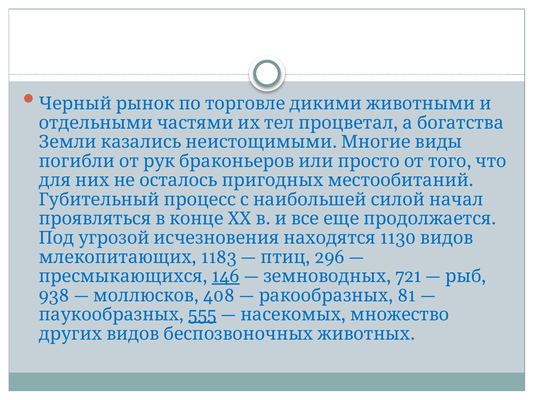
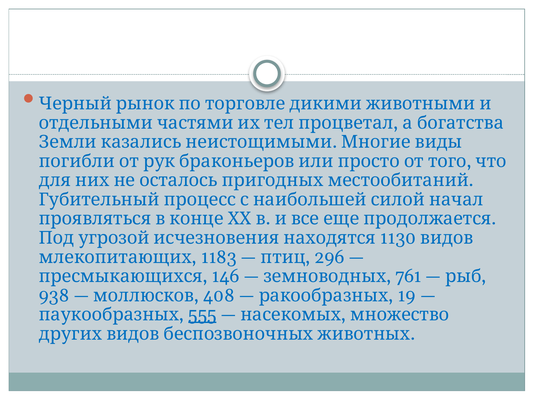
146 underline: present -> none
721: 721 -> 761
81: 81 -> 19
